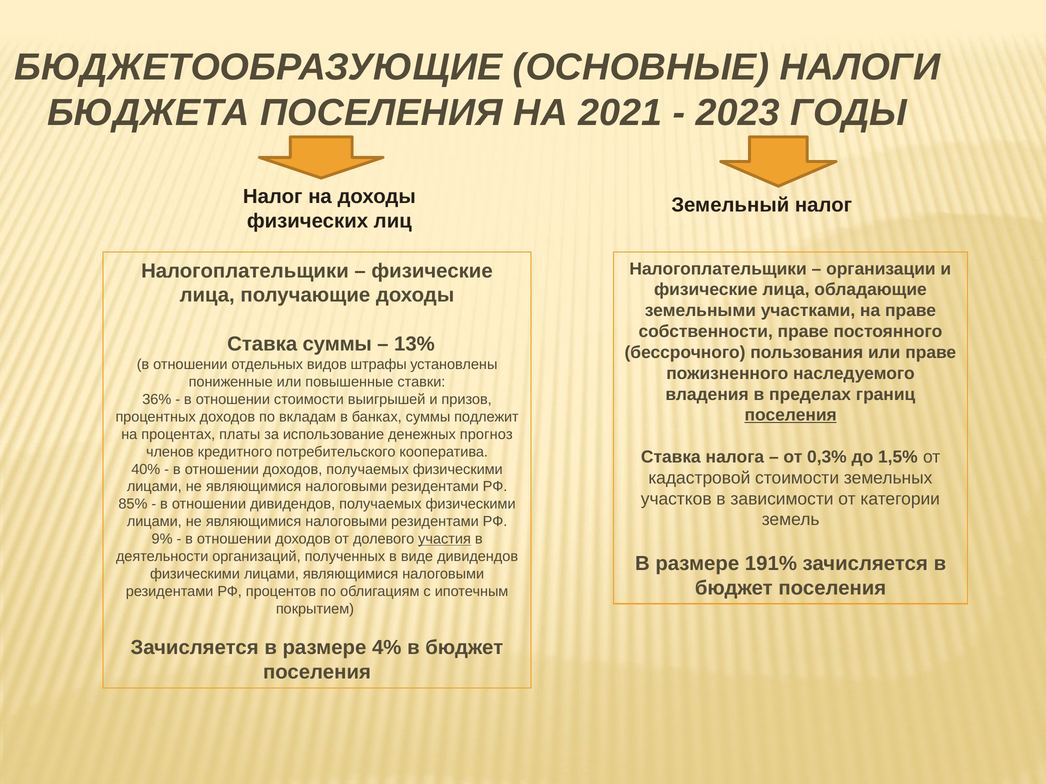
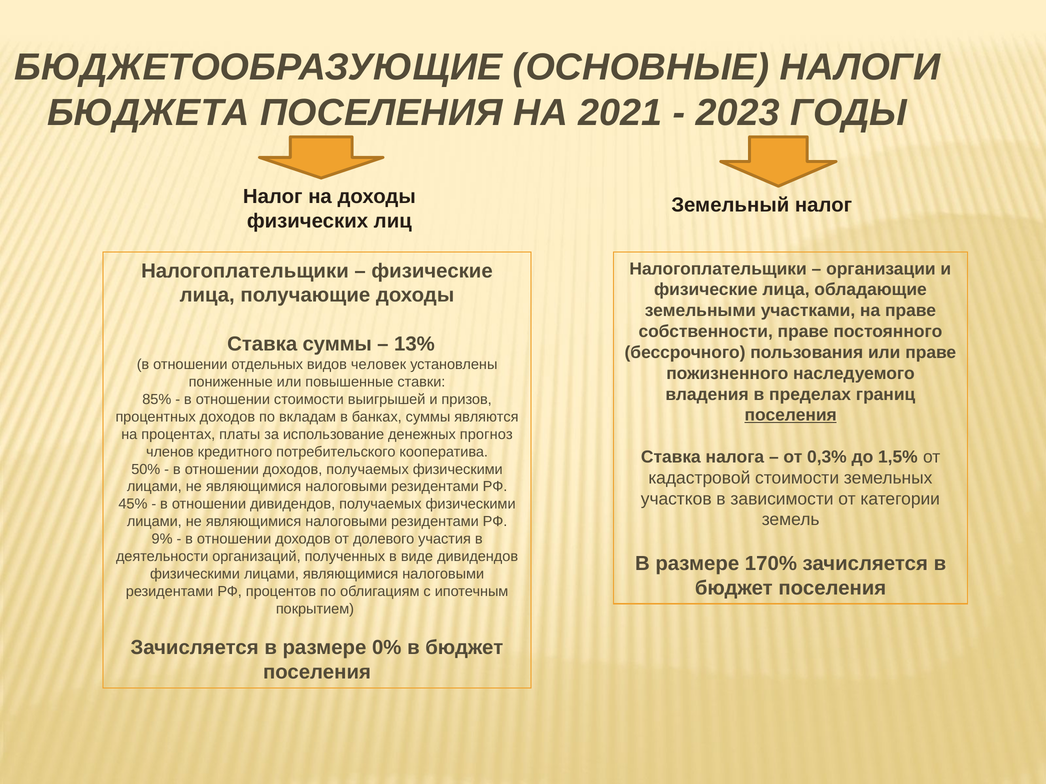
штрафы: штрафы -> человек
36%: 36% -> 85%
подлежит: подлежит -> являются
40%: 40% -> 50%
85%: 85% -> 45%
участия underline: present -> none
191%: 191% -> 170%
4%: 4% -> 0%
